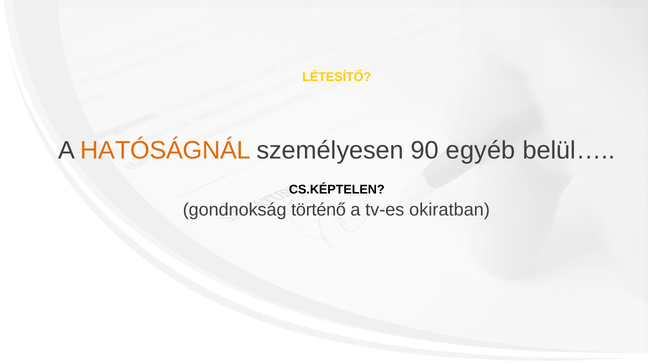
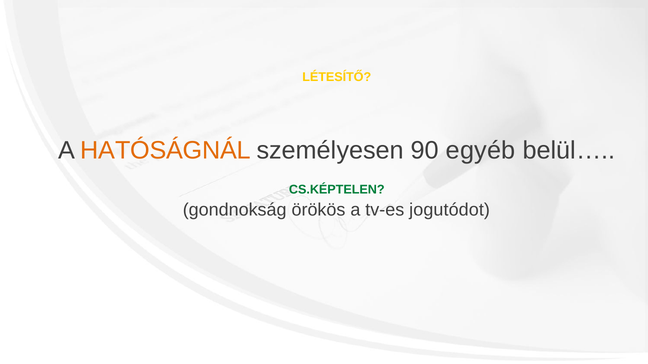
CS.KÉPTELEN colour: black -> green
történő: történő -> örökös
okiratban: okiratban -> jogutódot
